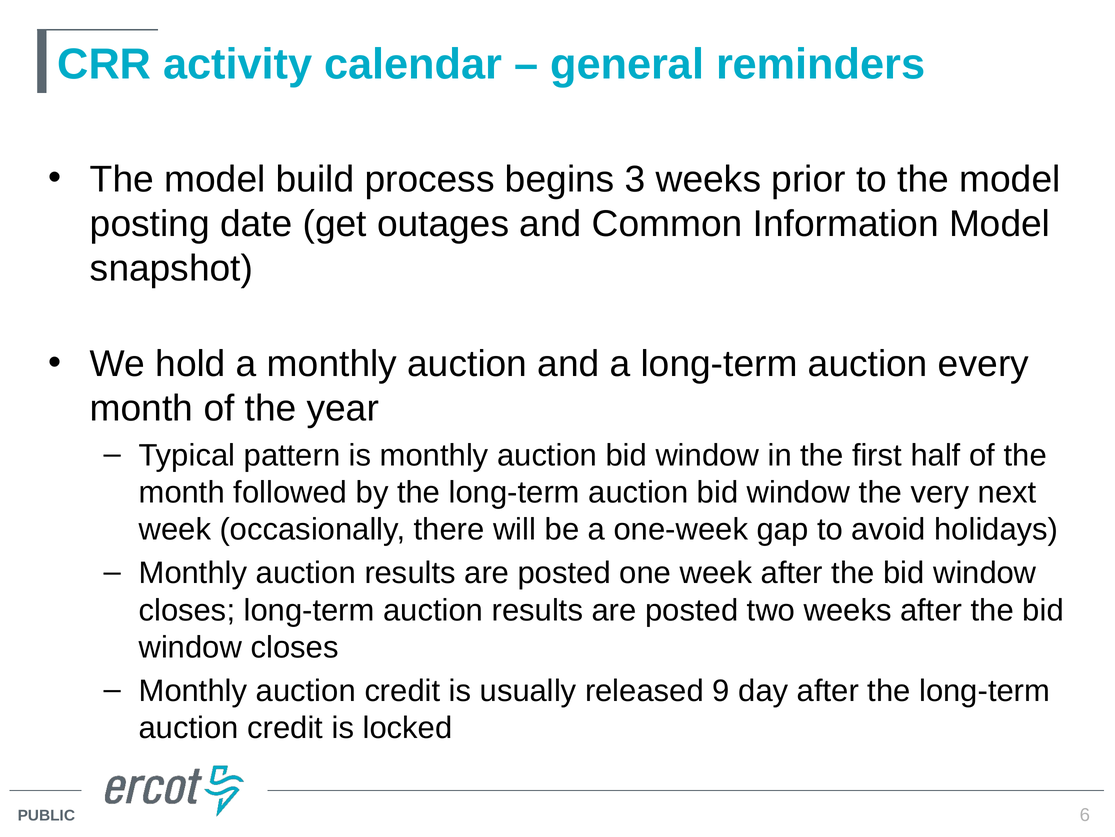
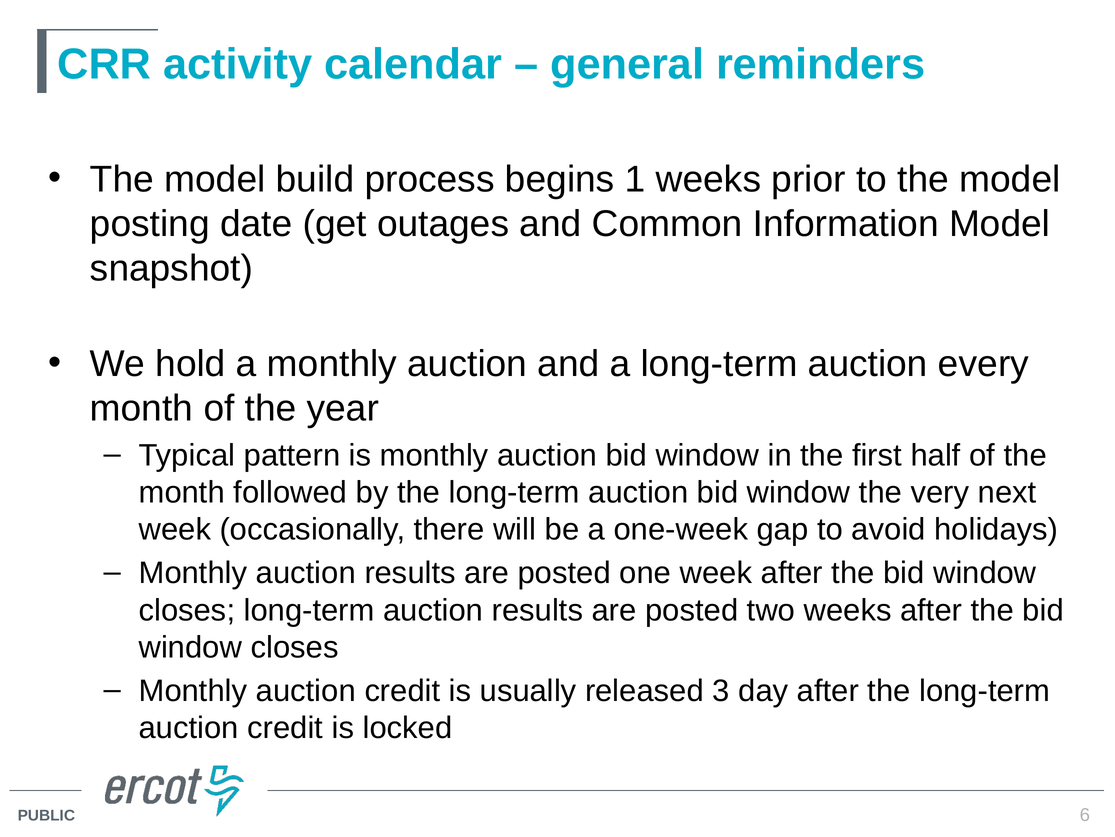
3: 3 -> 1
9: 9 -> 3
